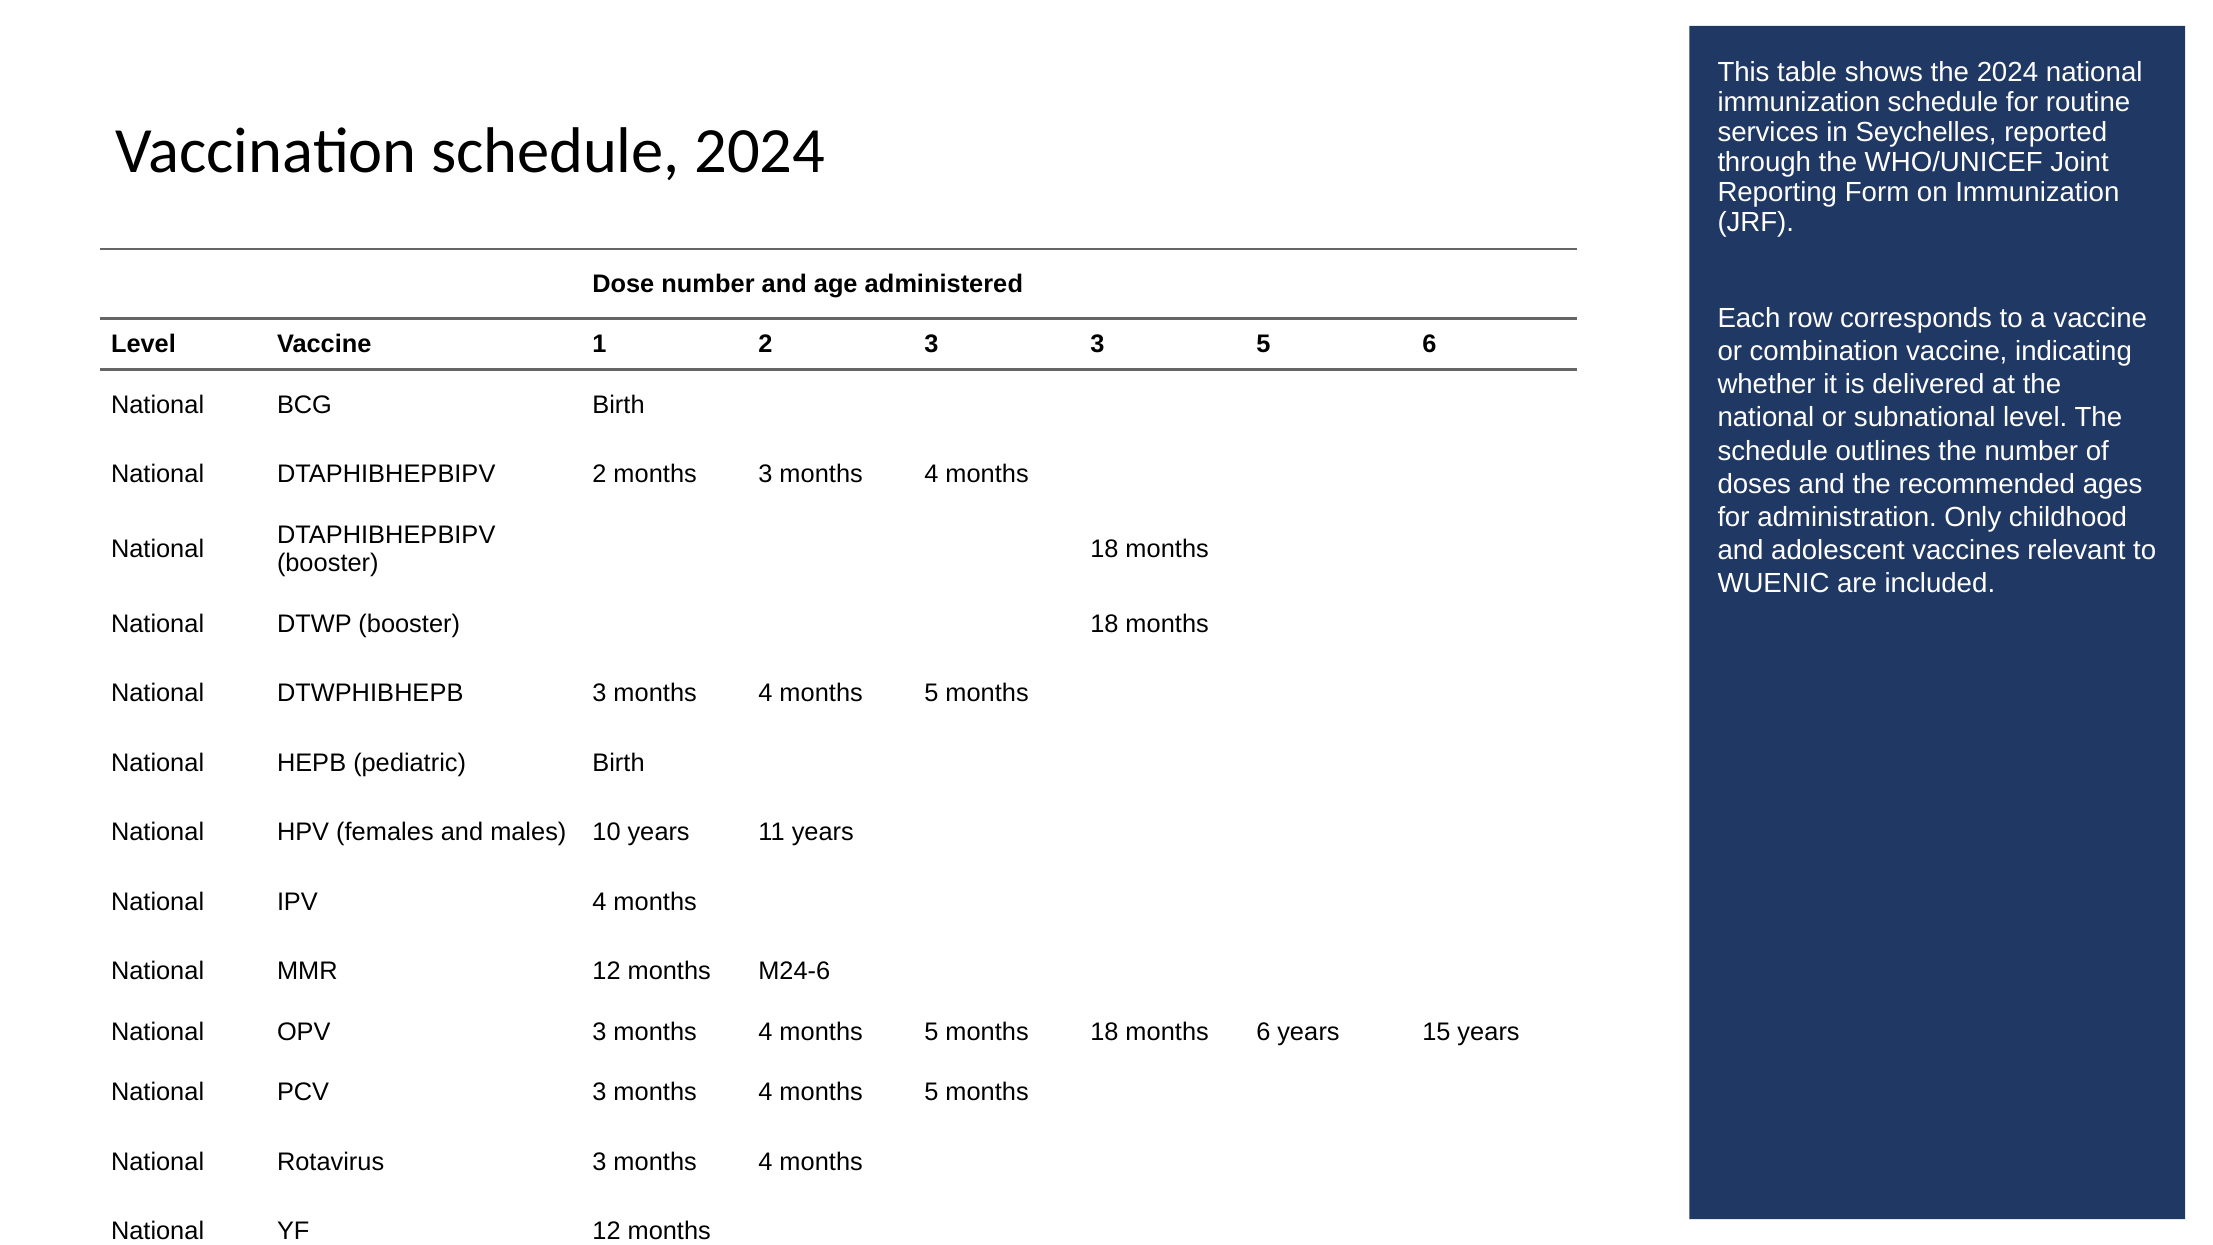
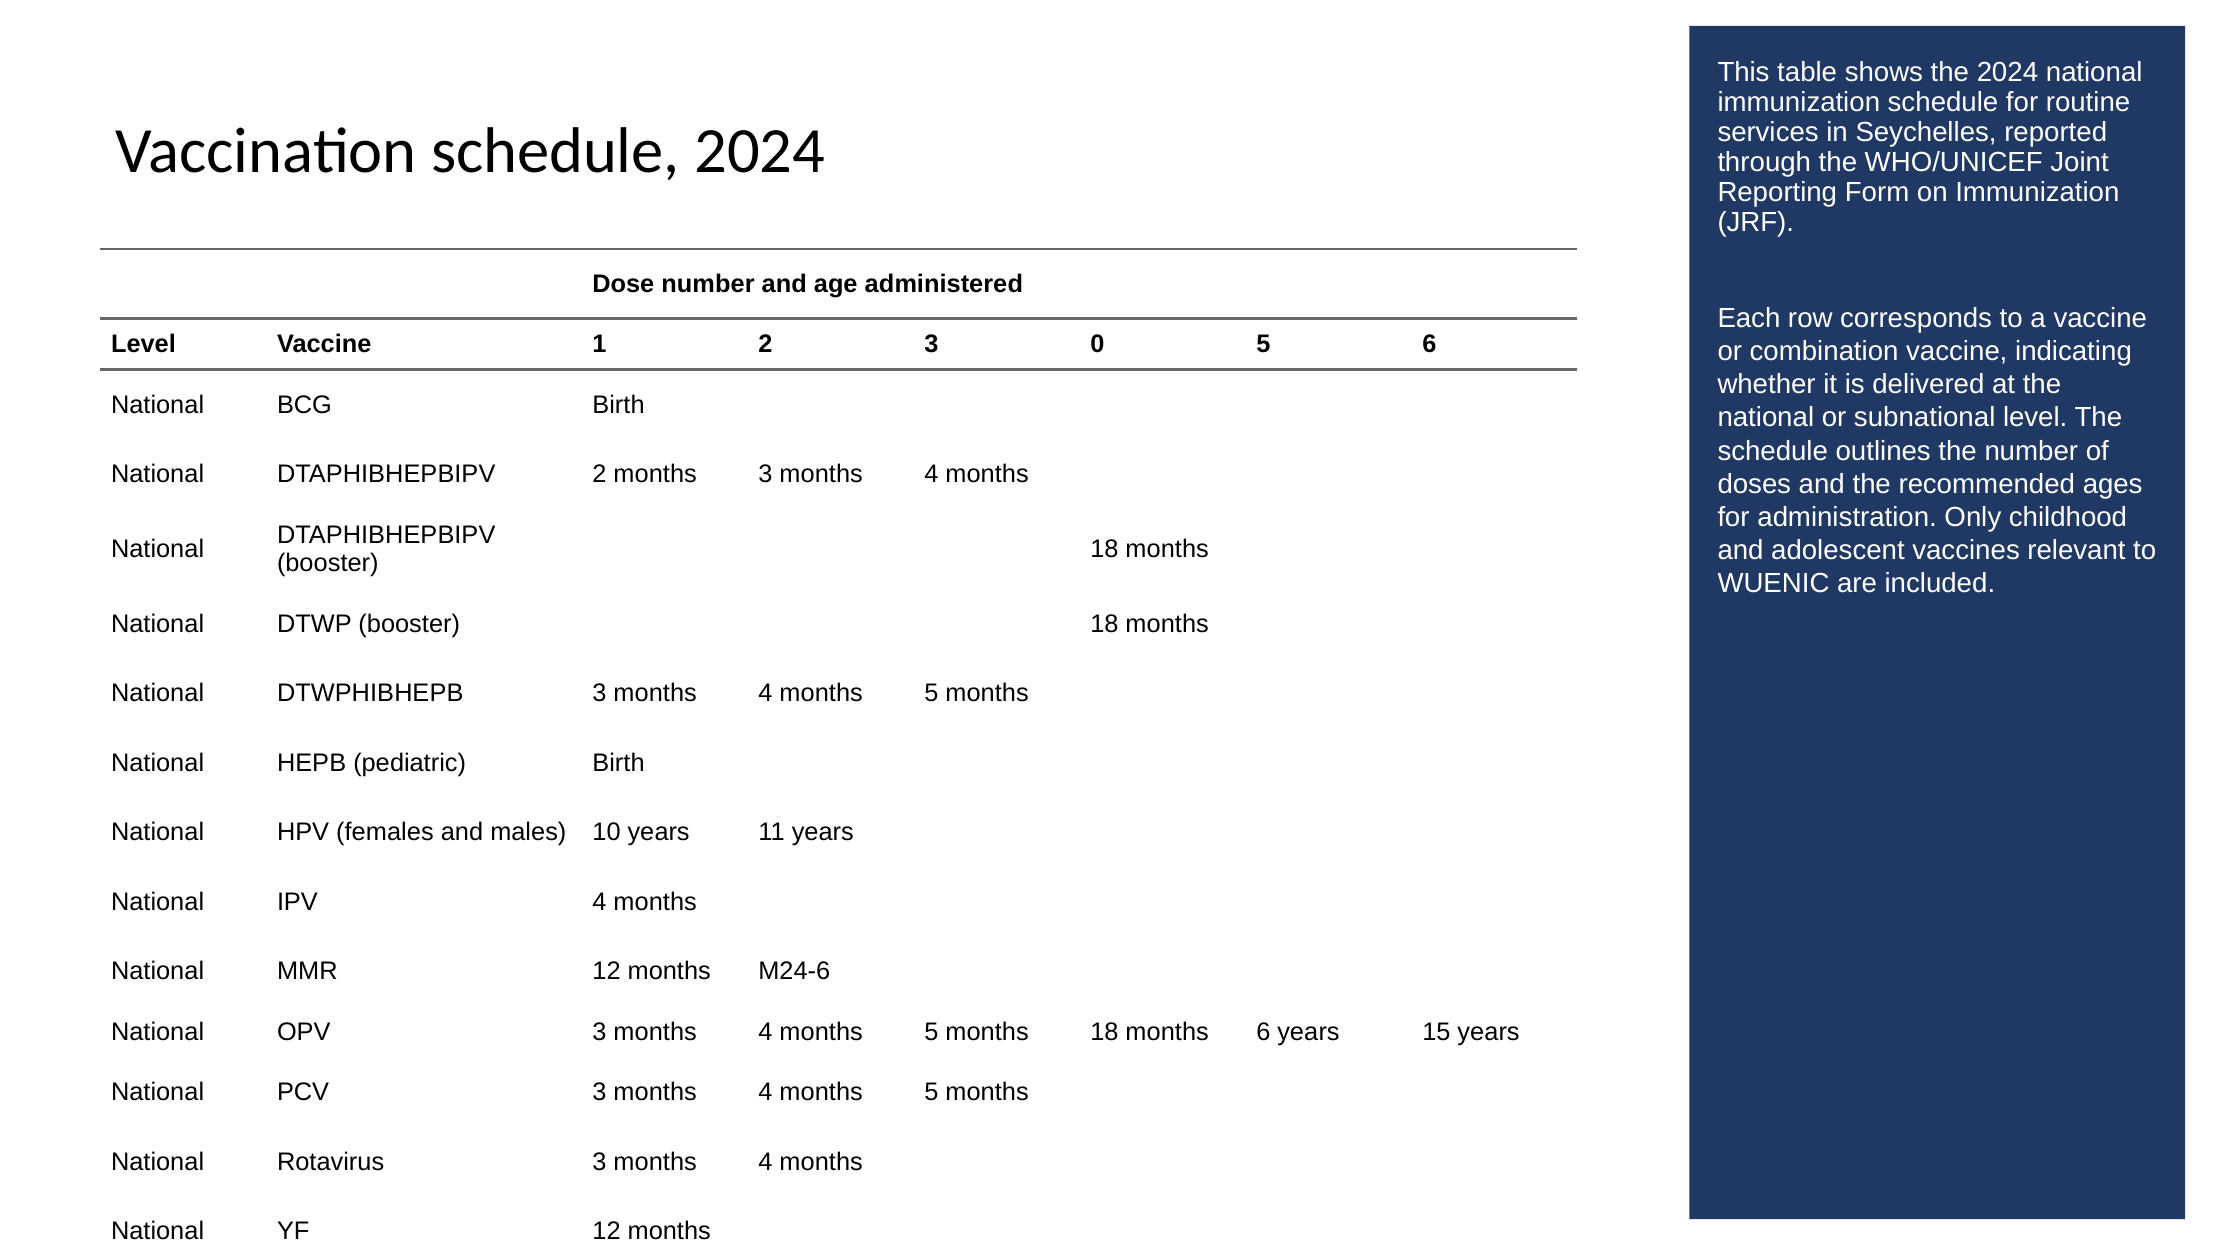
3 3: 3 -> 0
